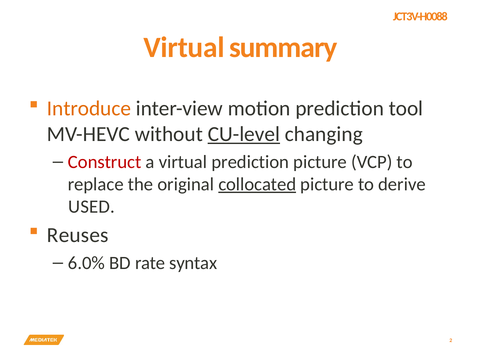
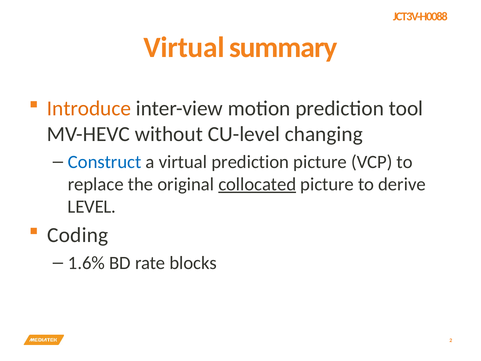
CU-level underline: present -> none
Construct colour: red -> blue
USED: USED -> LEVEL
Reuses: Reuses -> Coding
6.0%: 6.0% -> 1.6%
syntax: syntax -> blocks
